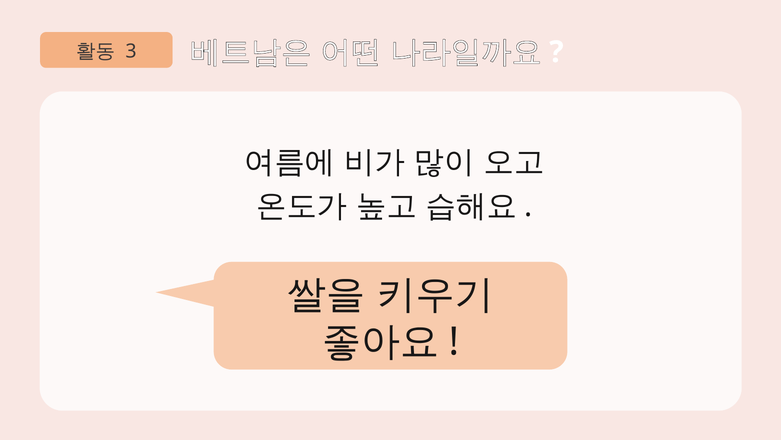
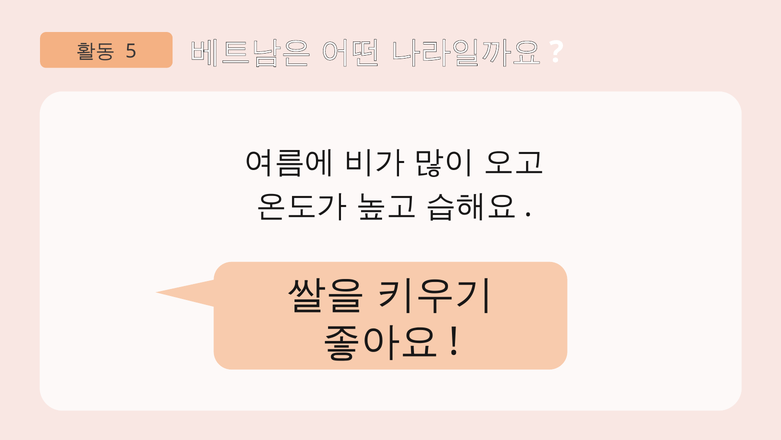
3: 3 -> 5
